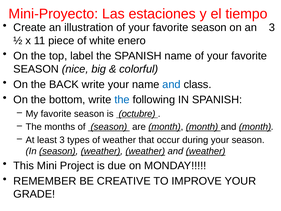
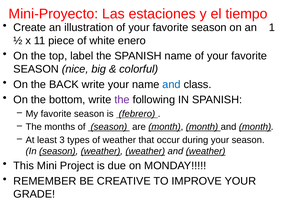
an 3: 3 -> 1
the at (122, 100) colour: blue -> purple
octubre: octubre -> febrero
